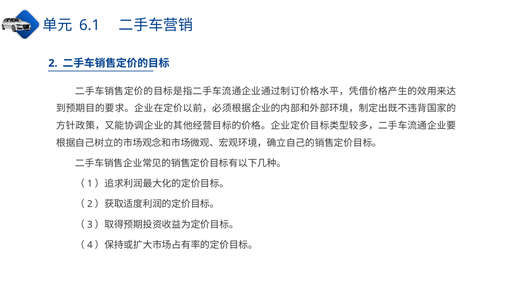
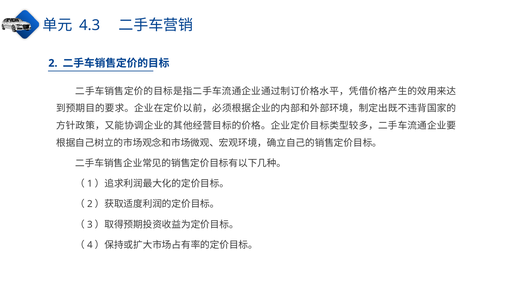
6.1: 6.1 -> 4.3
